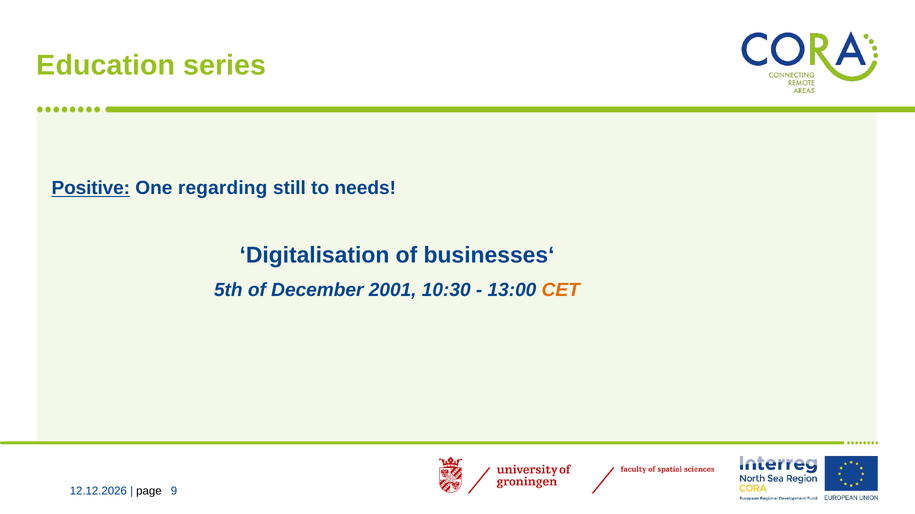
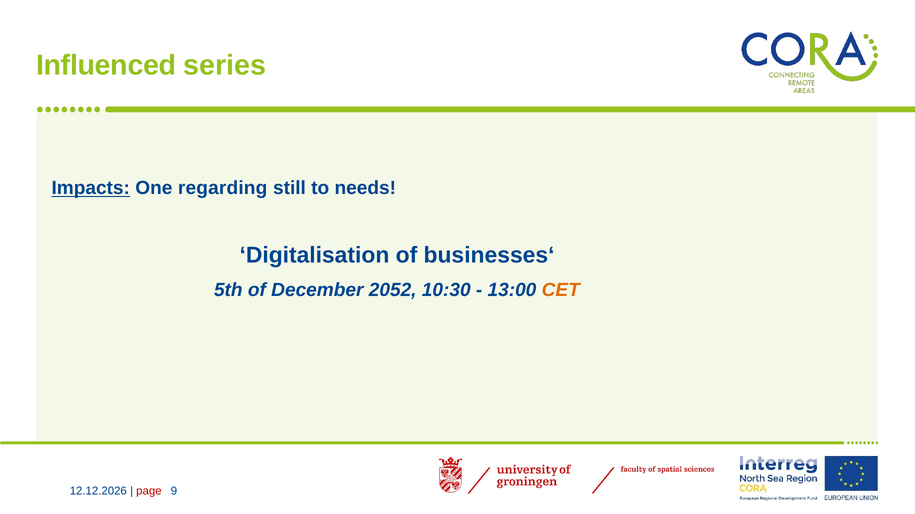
Education: Education -> Influenced
Positive: Positive -> Impacts
2001: 2001 -> 2052
page colour: black -> red
